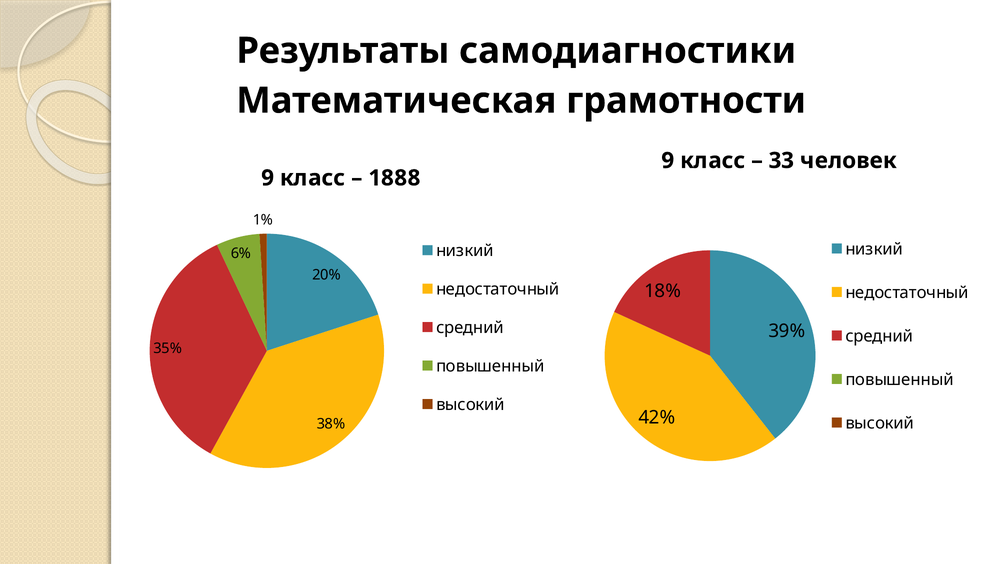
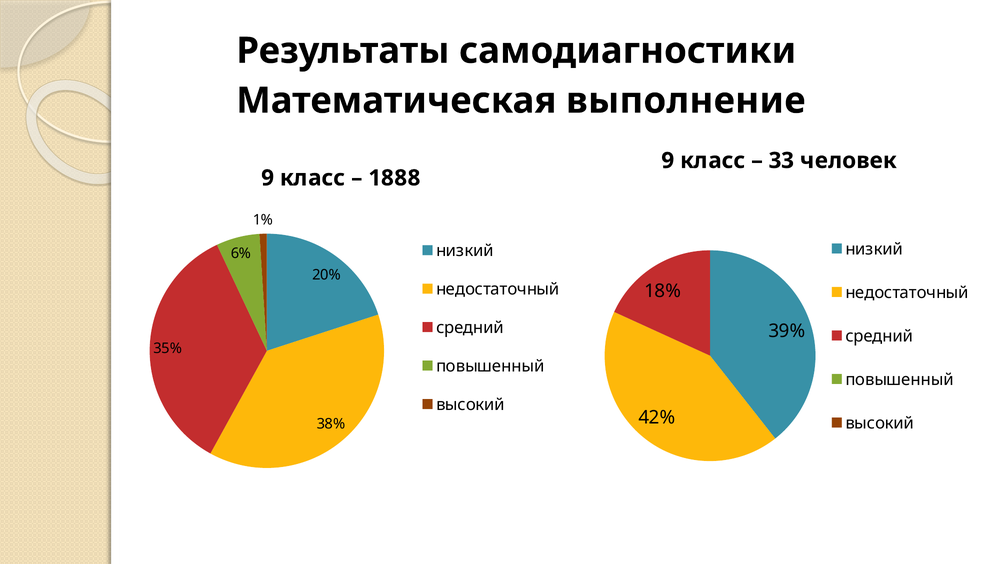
грамотности: грамотности -> выполнение
